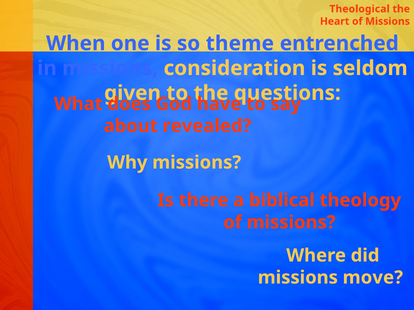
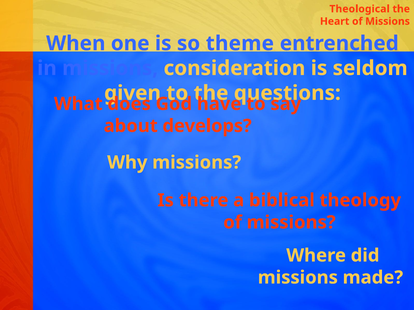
revealed: revealed -> develops
move: move -> made
